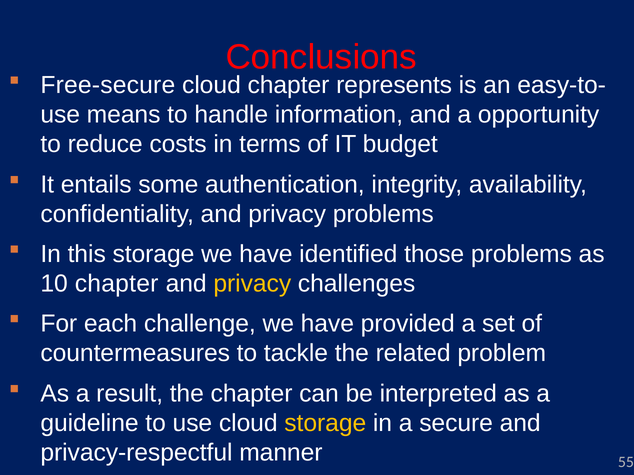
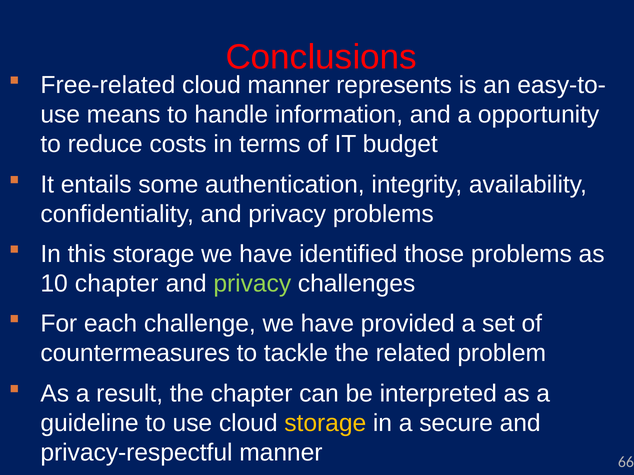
Free-secure: Free-secure -> Free-related
cloud chapter: chapter -> manner
privacy at (252, 284) colour: yellow -> light green
55: 55 -> 66
